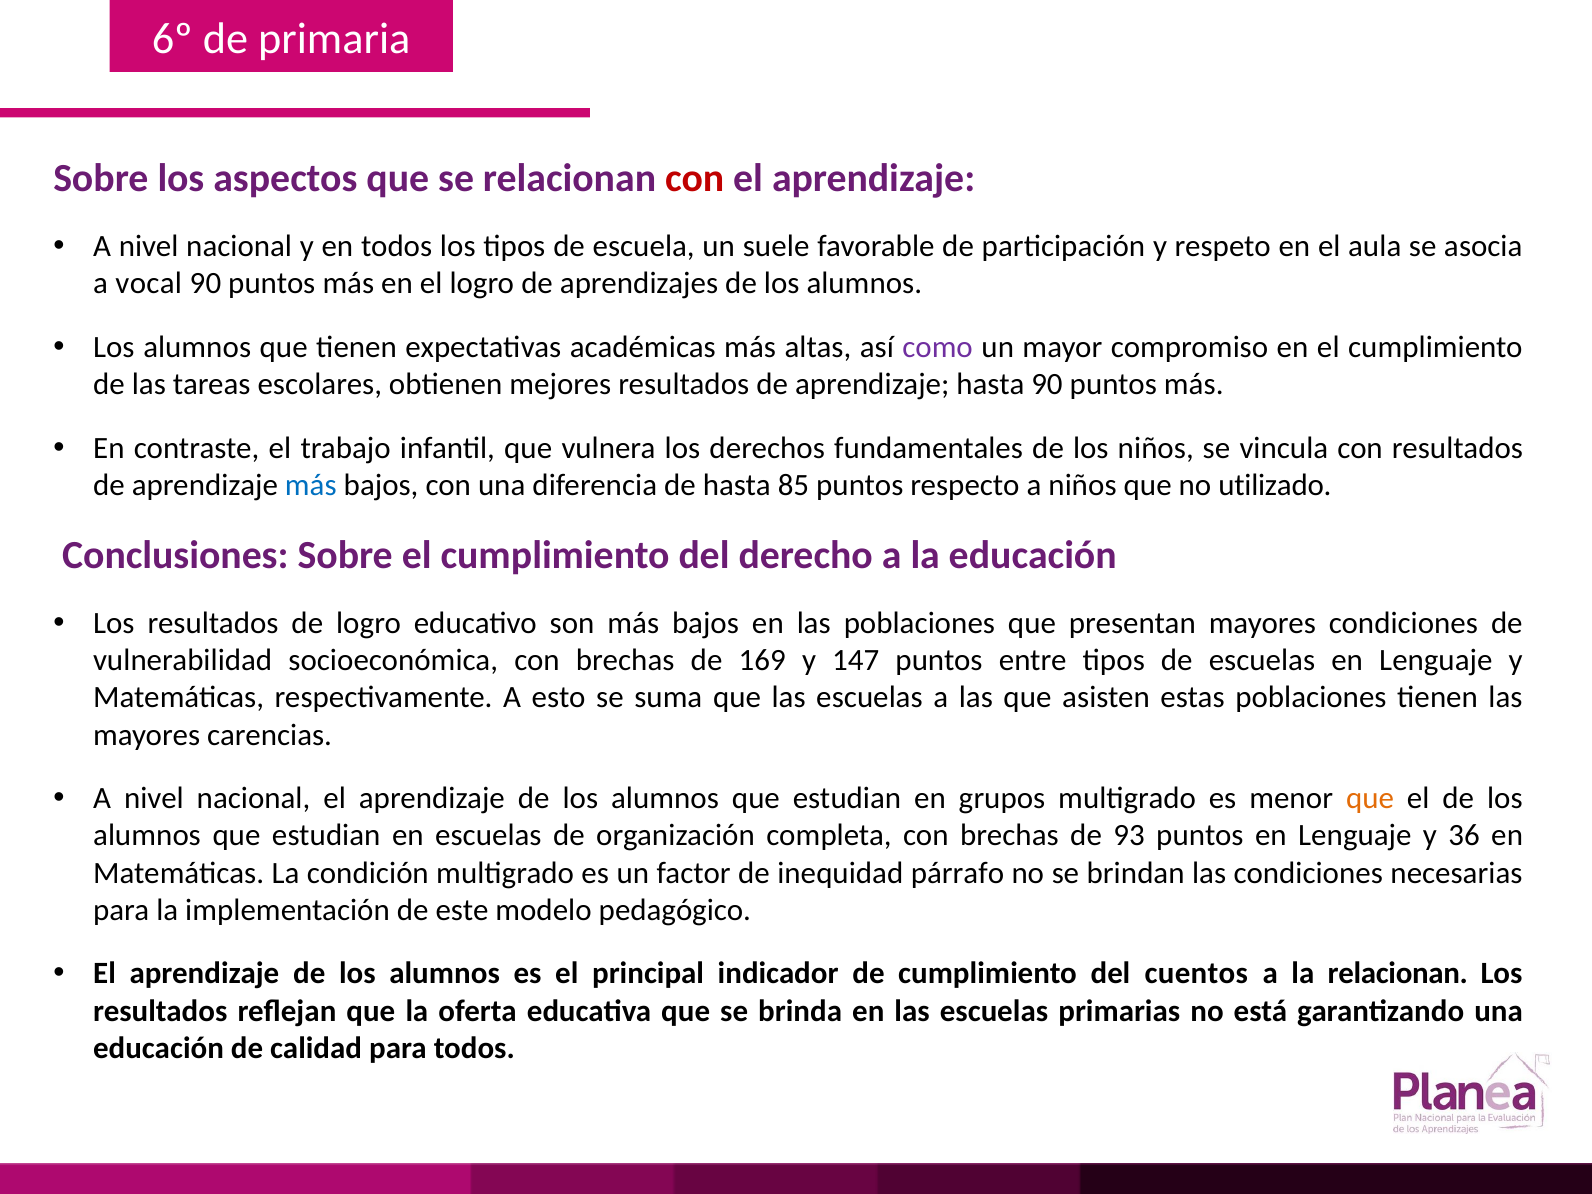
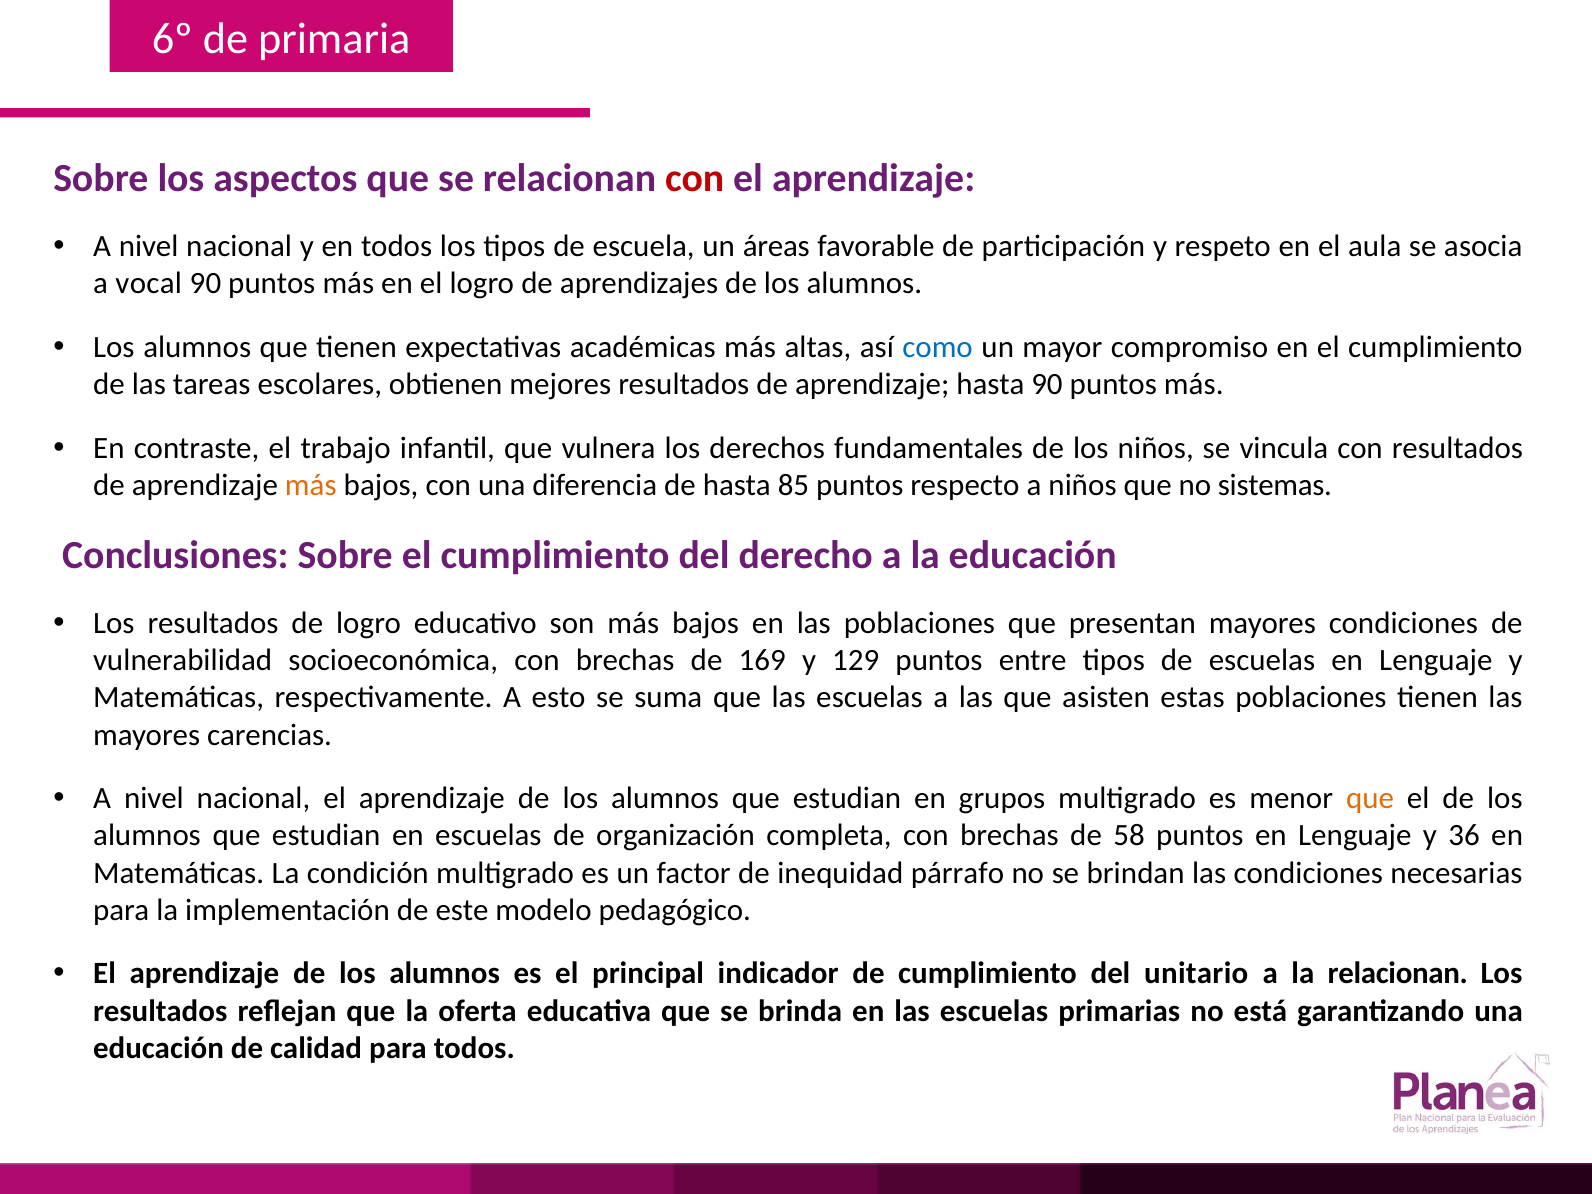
suele: suele -> áreas
como colour: purple -> blue
más at (311, 485) colour: blue -> orange
utilizado: utilizado -> sistemas
147: 147 -> 129
93: 93 -> 58
cuentos: cuentos -> unitario
